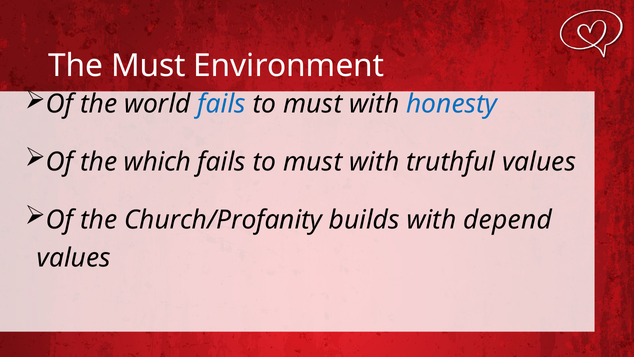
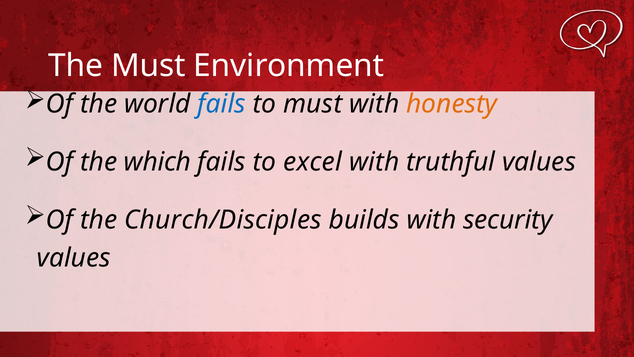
honesty colour: blue -> orange
must at (313, 162): must -> excel
Church/Profanity: Church/Profanity -> Church/Disciples
depend: depend -> security
